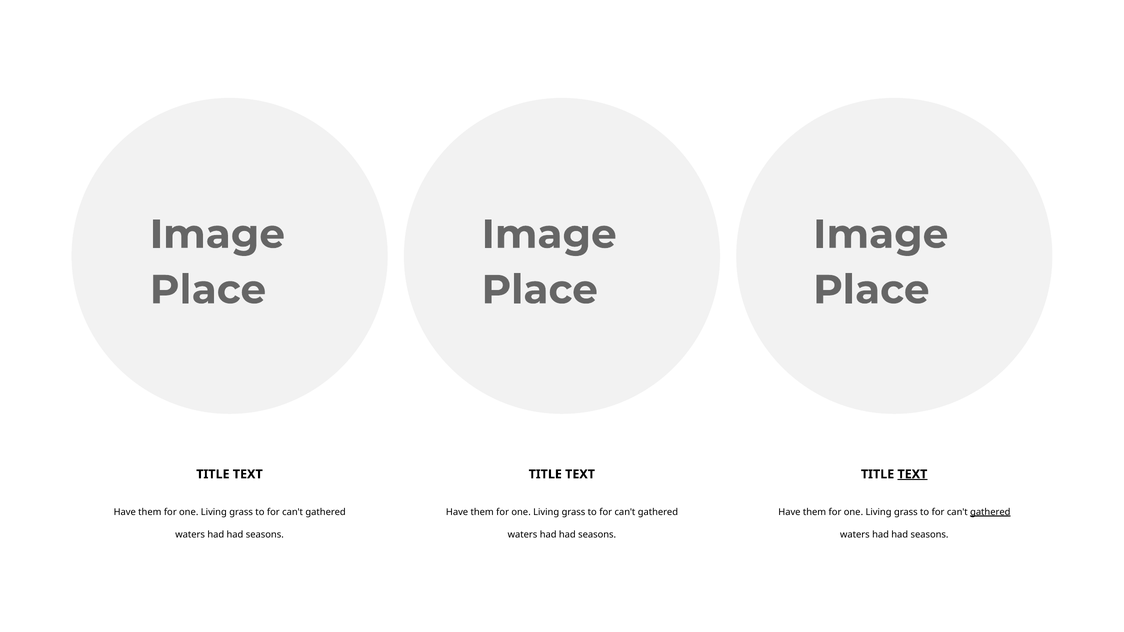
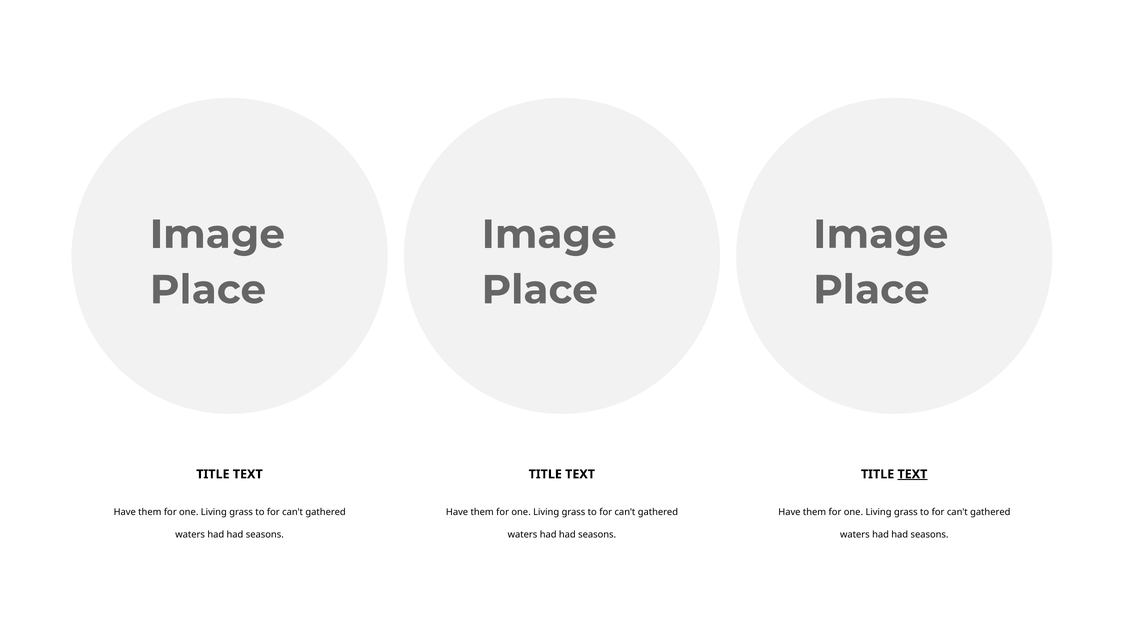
gathered at (990, 512) underline: present -> none
